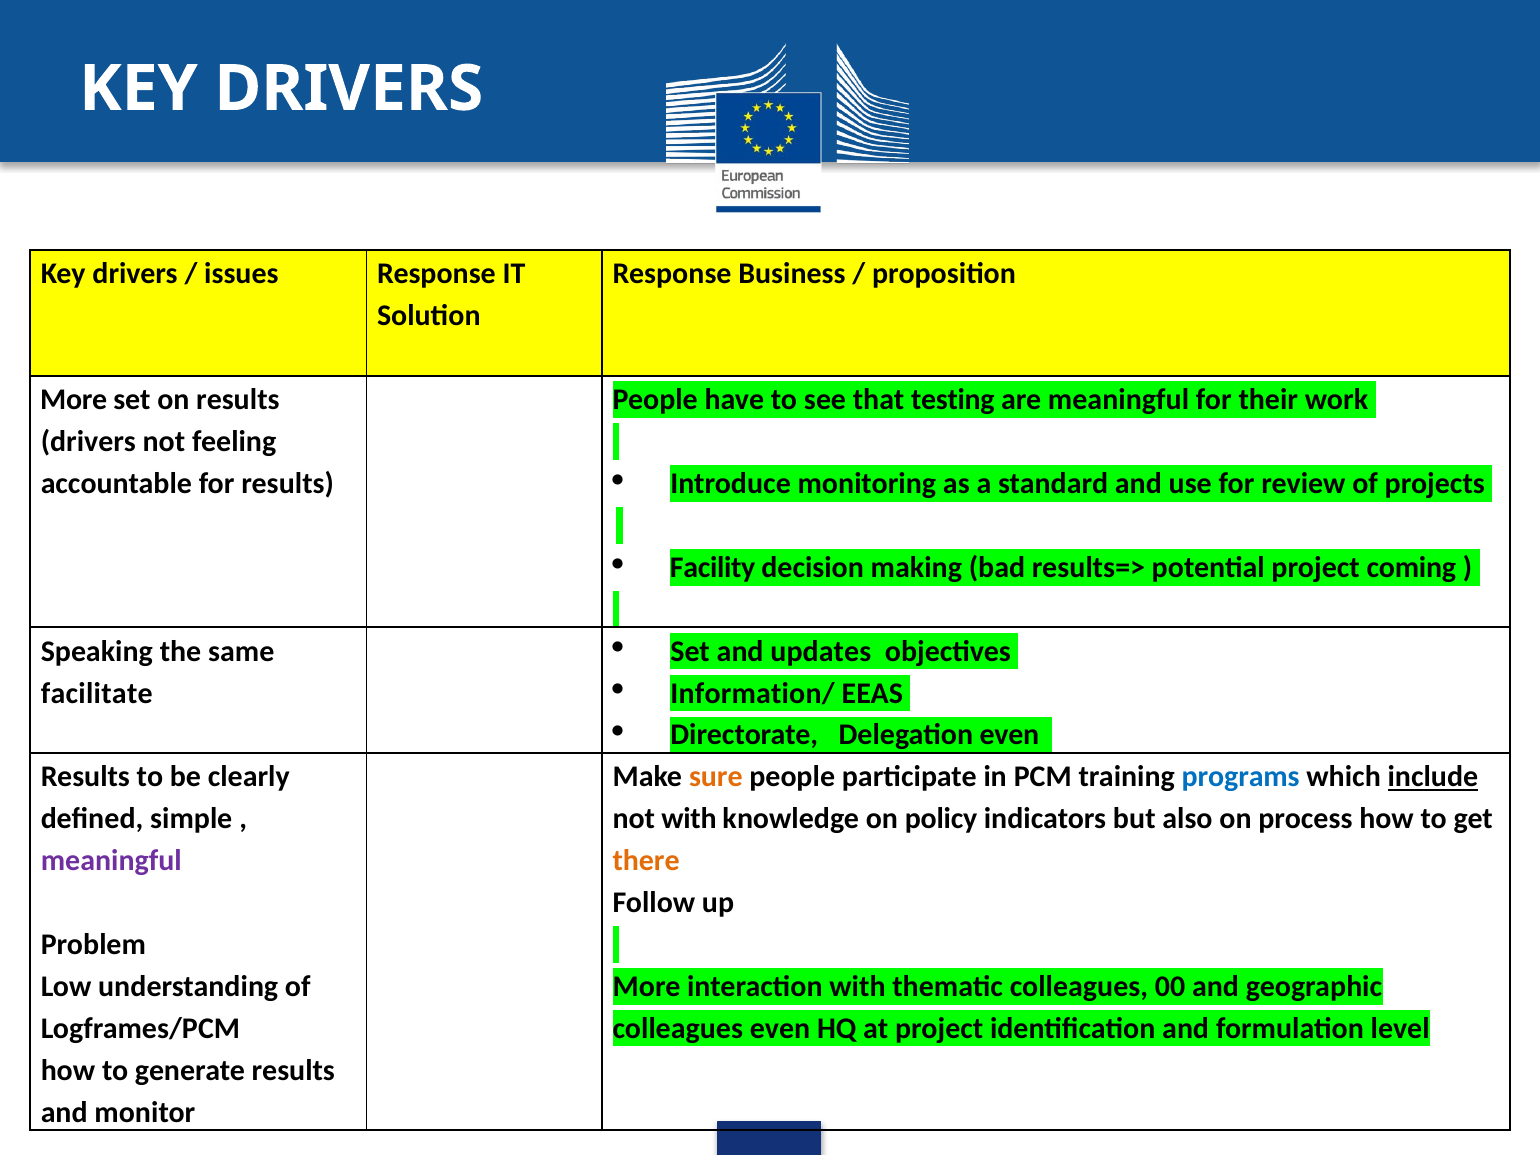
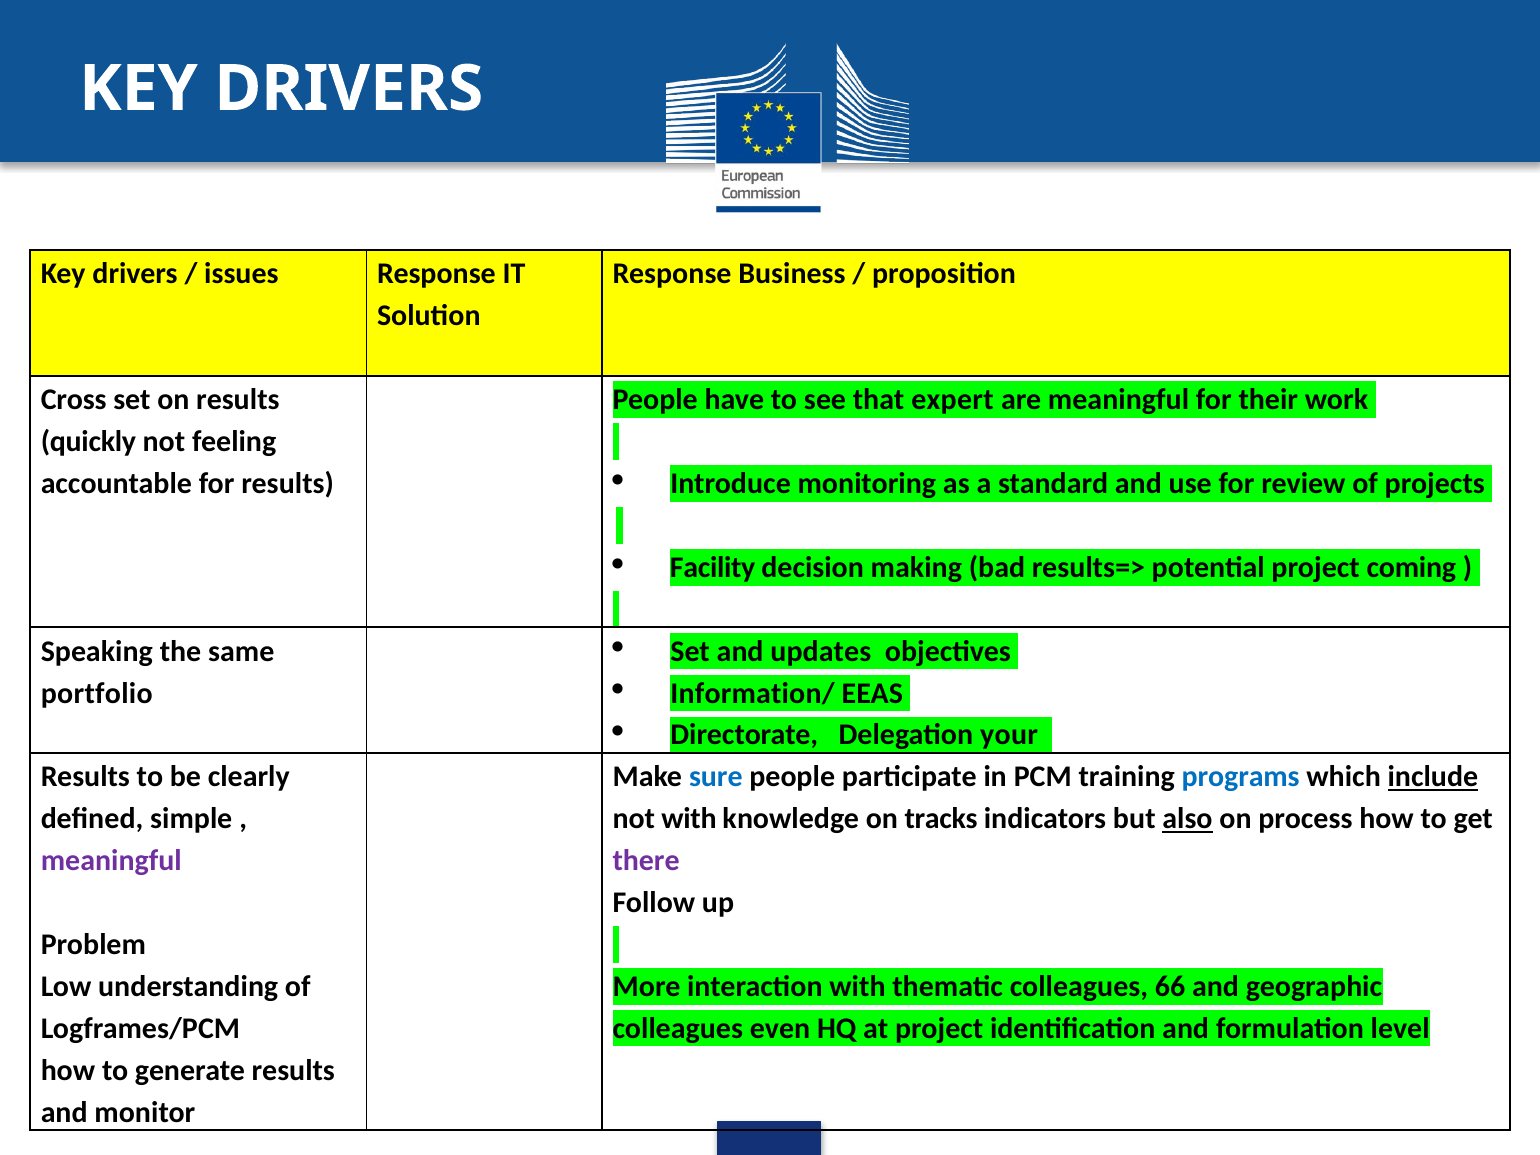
More at (74, 400): More -> Cross
testing: testing -> expert
drivers at (88, 442): drivers -> quickly
facilitate: facilitate -> portfolio
Delegation even: even -> your
sure colour: orange -> blue
policy: policy -> tracks
also underline: none -> present
there colour: orange -> purple
00: 00 -> 66
